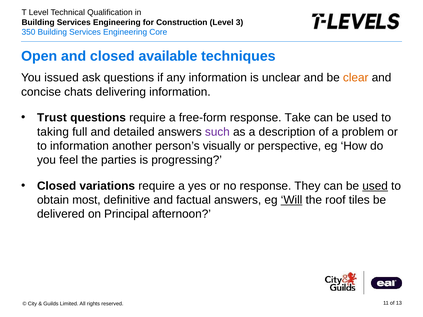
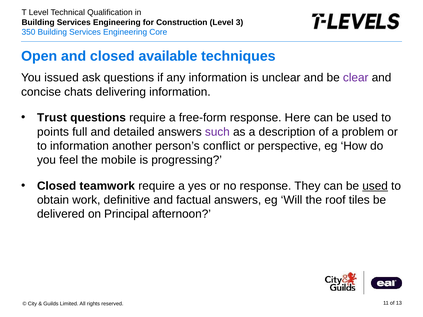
clear colour: orange -> purple
Take: Take -> Here
taking: taking -> points
visually: visually -> conflict
parties: parties -> mobile
variations: variations -> teamwork
most: most -> work
Will underline: present -> none
